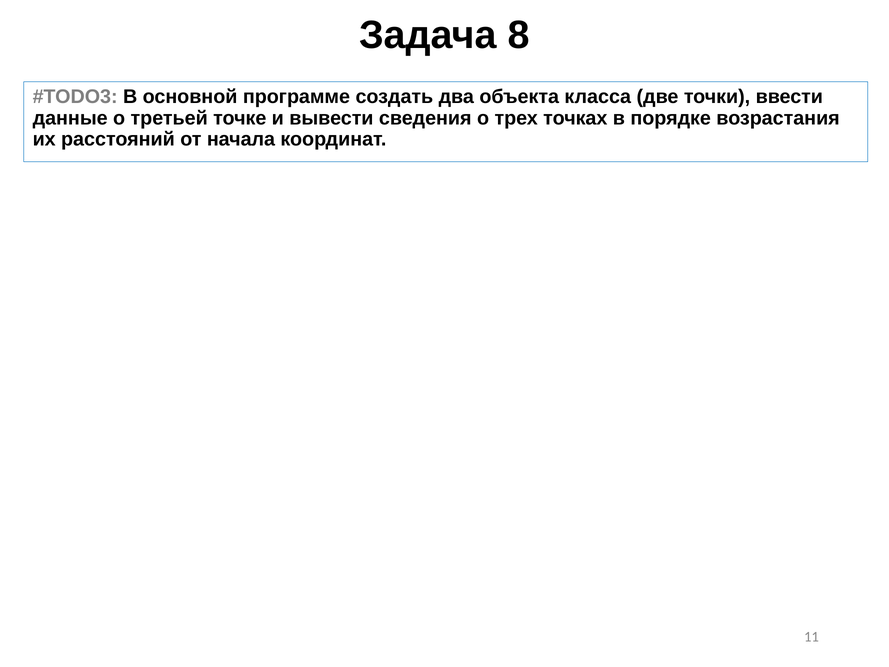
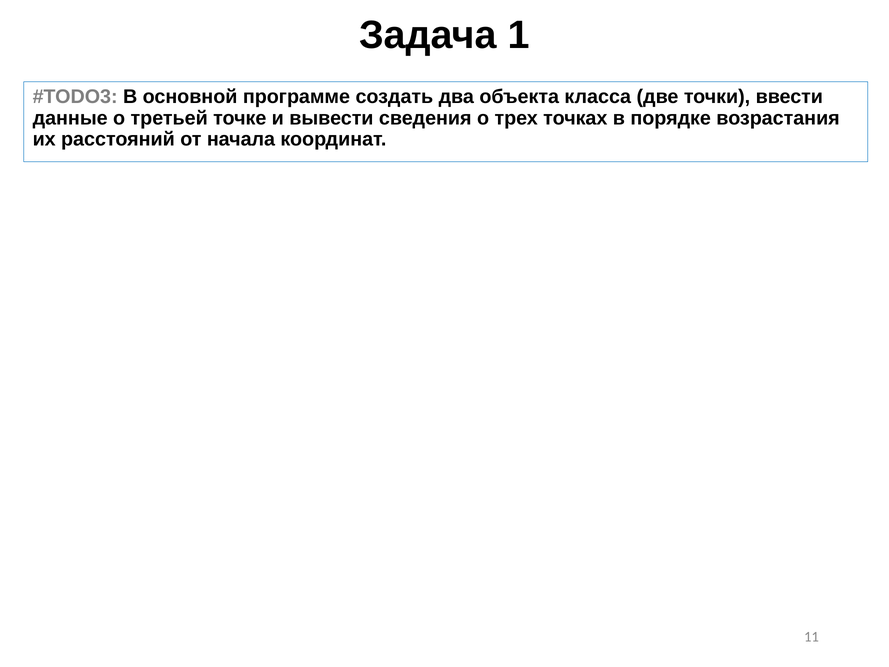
8: 8 -> 1
